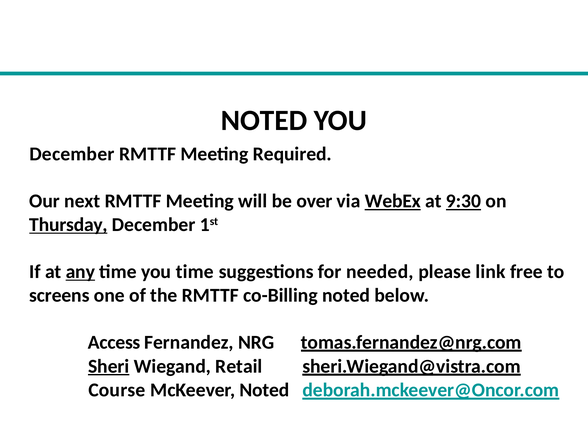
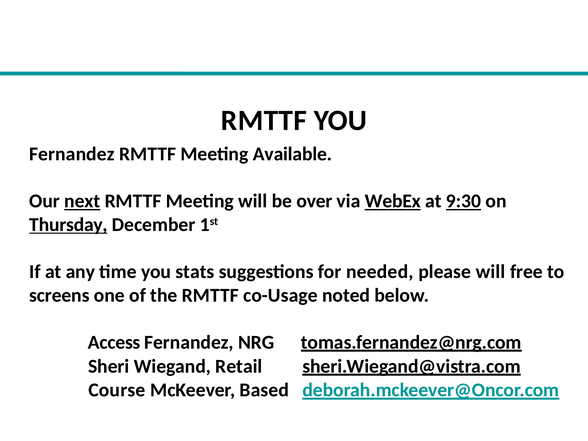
NOTED at (264, 121): NOTED -> RMTTF
December at (72, 154): December -> Fernandez
Required: Required -> Available
next underline: none -> present
any underline: present -> none
you time: time -> stats
please link: link -> will
co-Billing: co-Billing -> co-Usage
Sheri underline: present -> none
McKeever Noted: Noted -> Based
